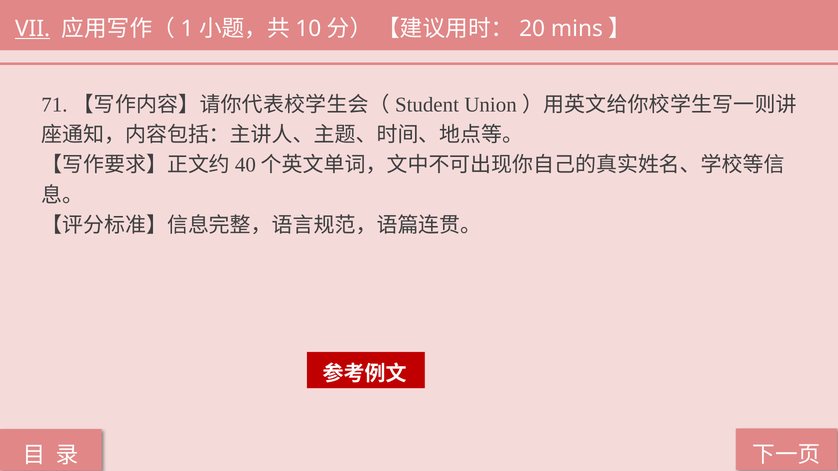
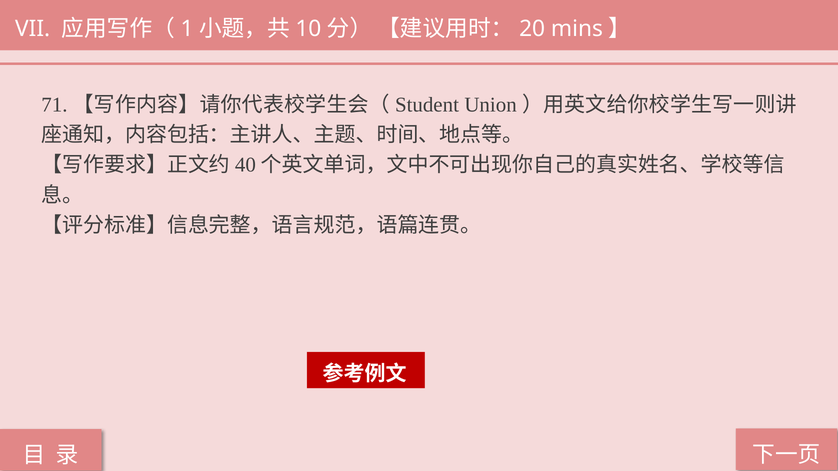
VII underline: present -> none
